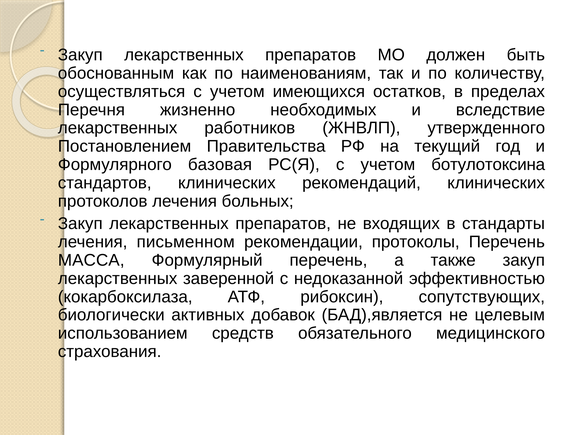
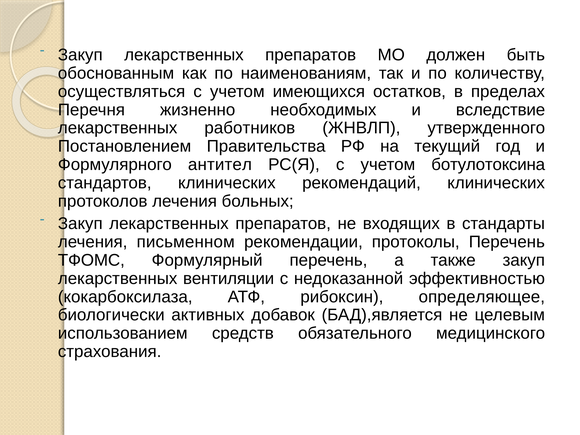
базовая: базовая -> антител
МАССА: МАССА -> ТФОМС
заверенной: заверенной -> вентиляции
сопутствующих: сопутствующих -> определяющее
